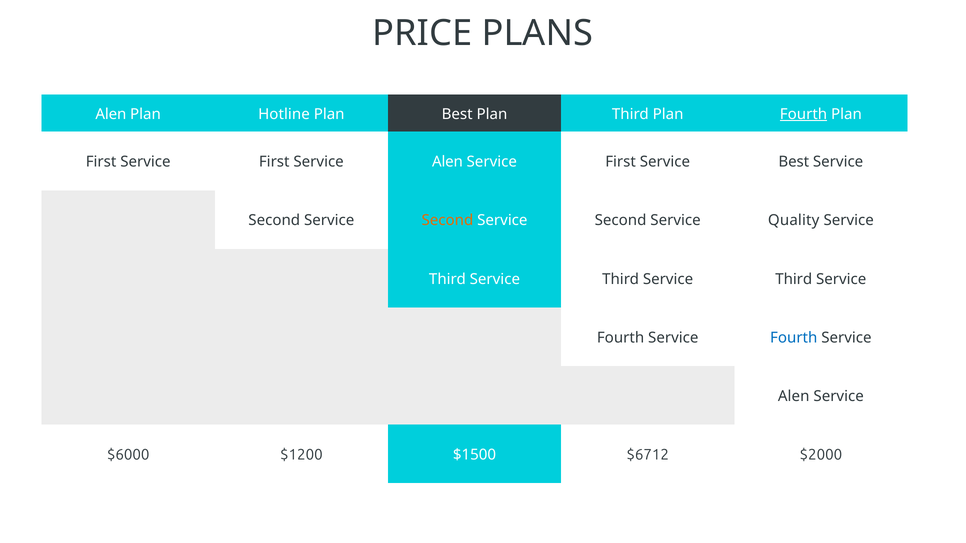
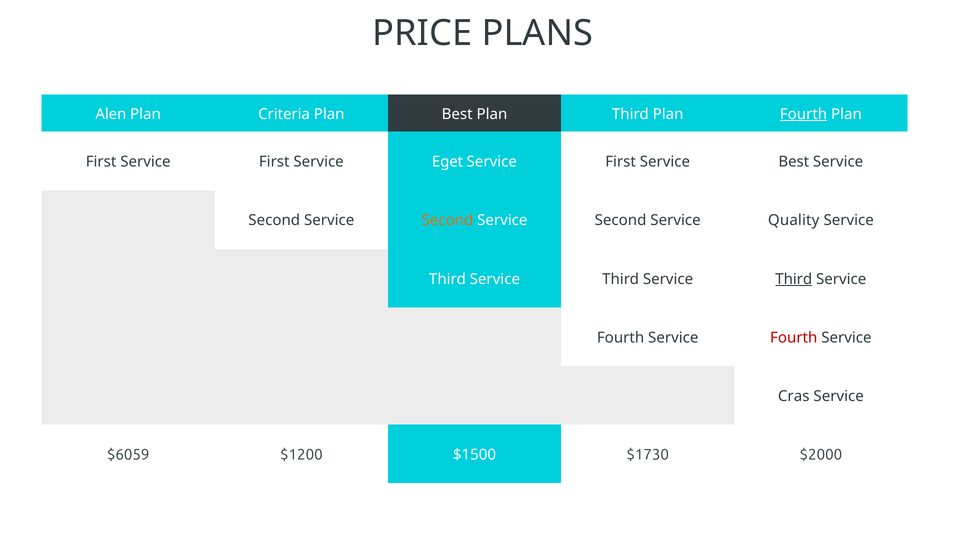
Hotline: Hotline -> Criteria
First Service Alen: Alen -> Eget
Third at (794, 279) underline: none -> present
Fourth at (794, 338) colour: blue -> red
Alen at (794, 396): Alen -> Cras
$6000: $6000 -> $6059
$6712: $6712 -> $1730
